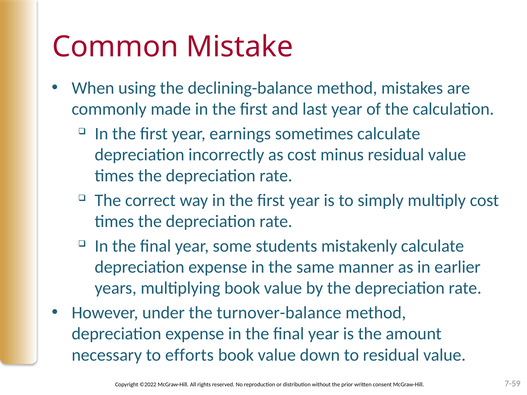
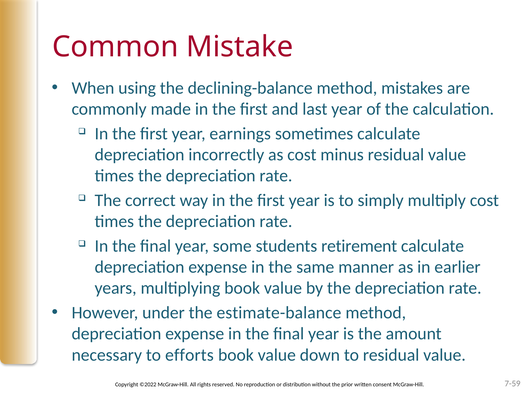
mistakenly: mistakenly -> retirement
turnover-balance: turnover-balance -> estimate-balance
